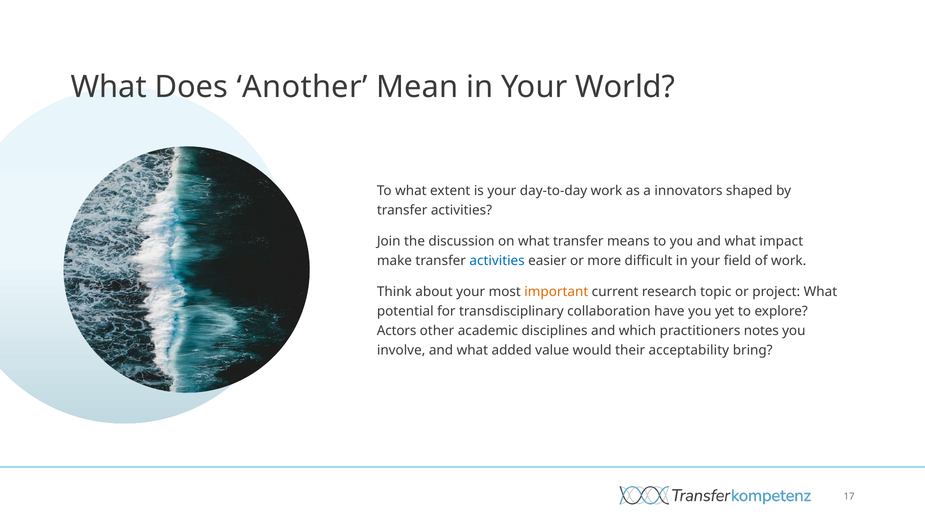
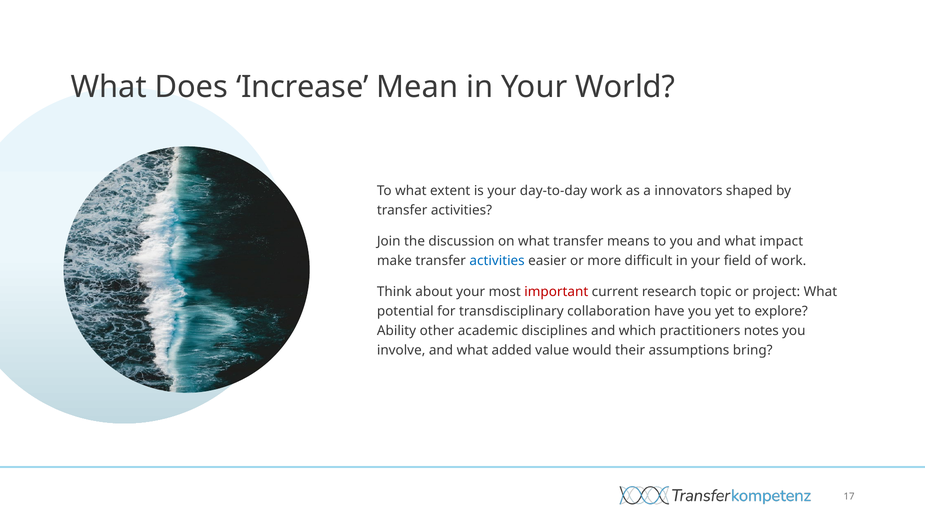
Another: Another -> Increase
important colour: orange -> red
Actors: Actors -> Ability
acceptability: acceptability -> assumptions
